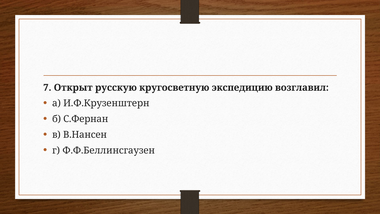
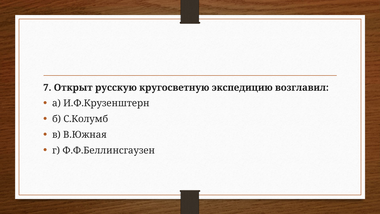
С.Фернан: С.Фернан -> С.Колумб
В.Нансен: В.Нансен -> В.Южная
